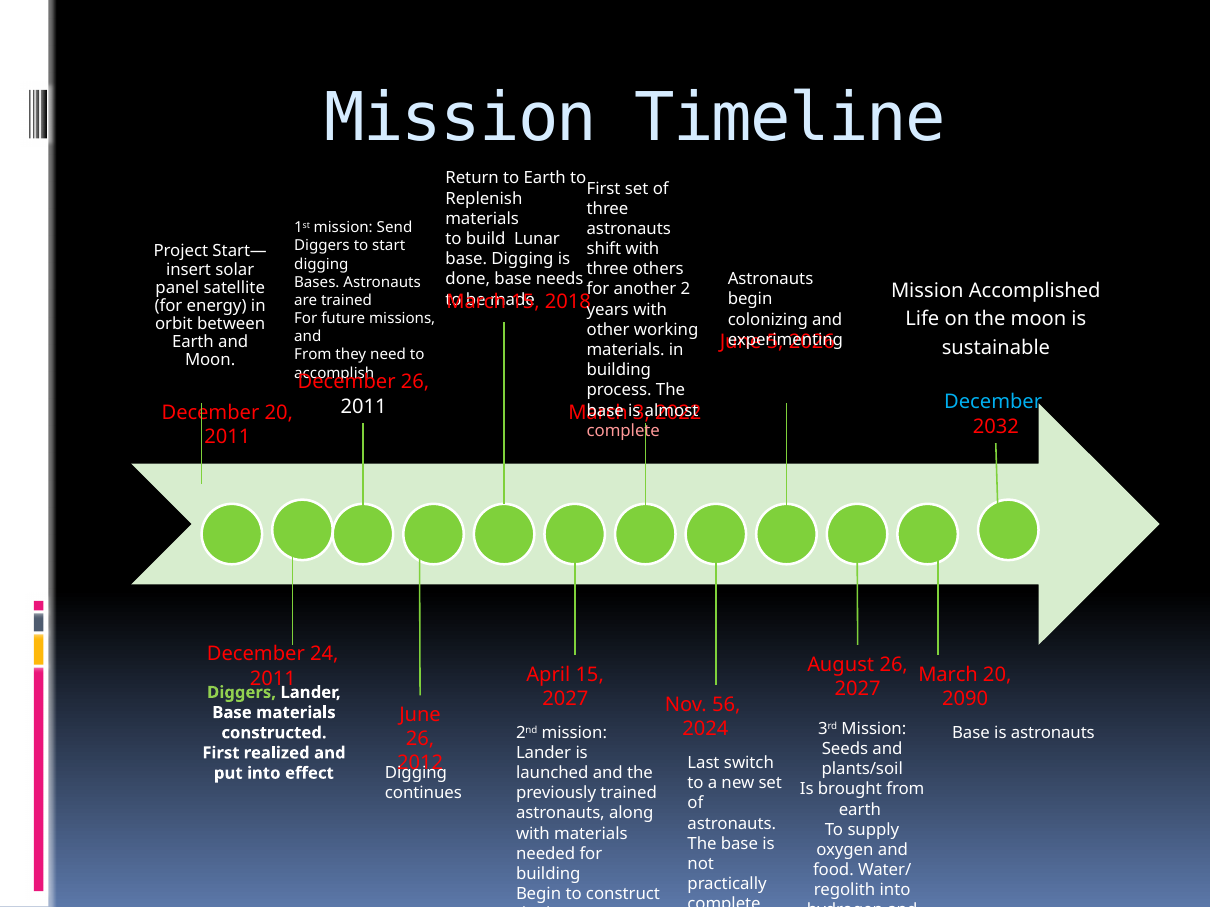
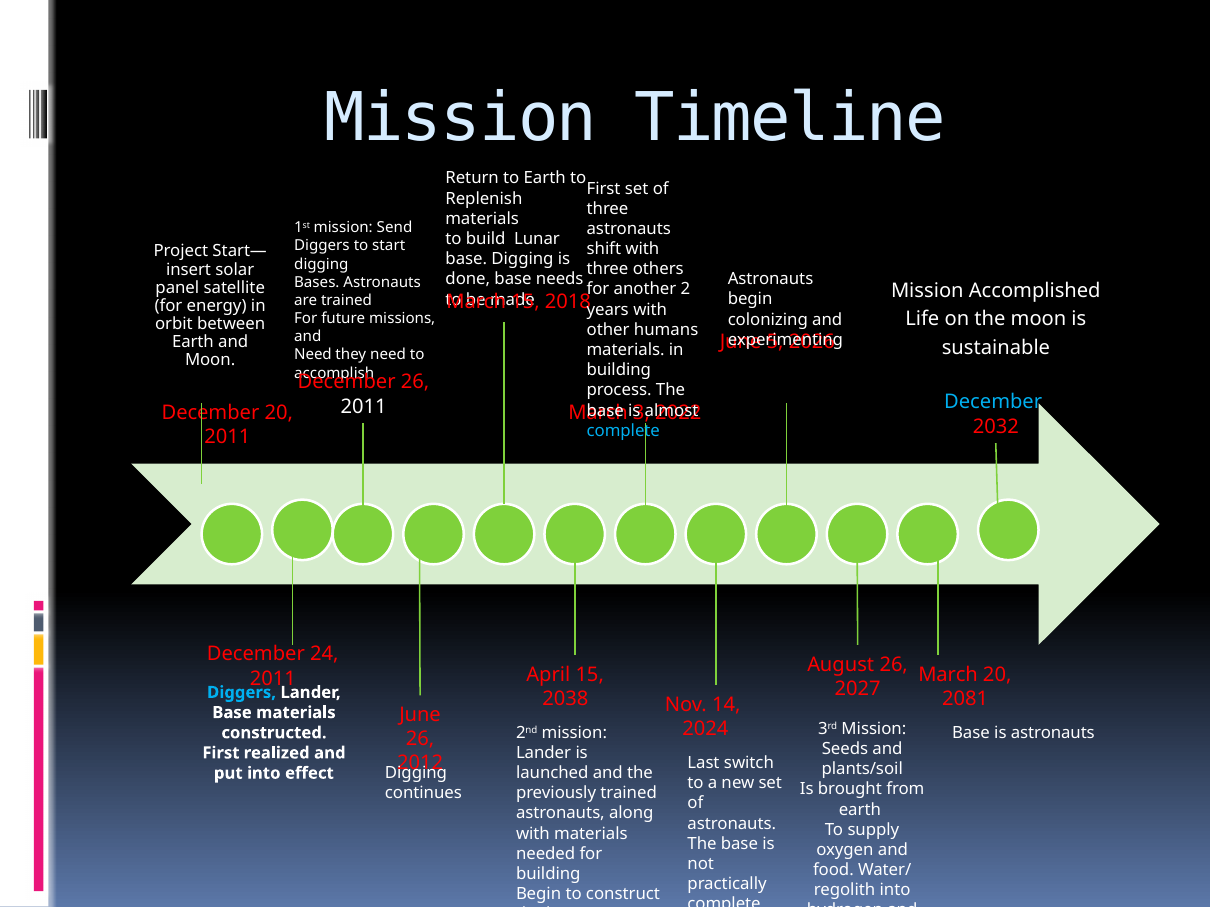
working: working -> humans
From at (313, 355): From -> Need
complete at (623, 431) colour: pink -> light blue
Diggers at (242, 693) colour: light green -> light blue
2027 at (565, 699): 2027 -> 2038
2090: 2090 -> 2081
56: 56 -> 14
